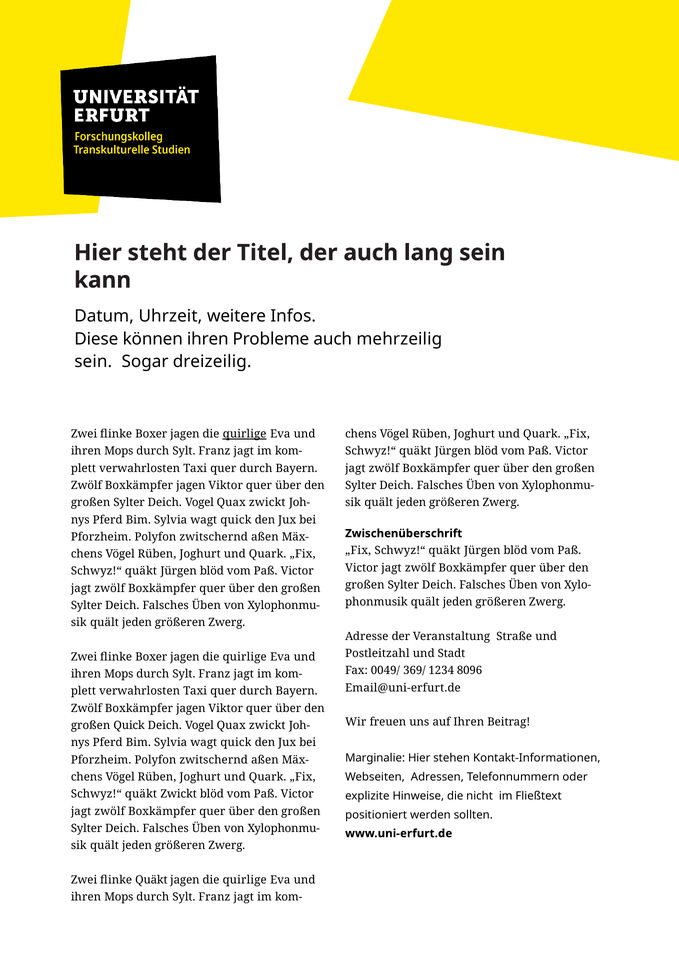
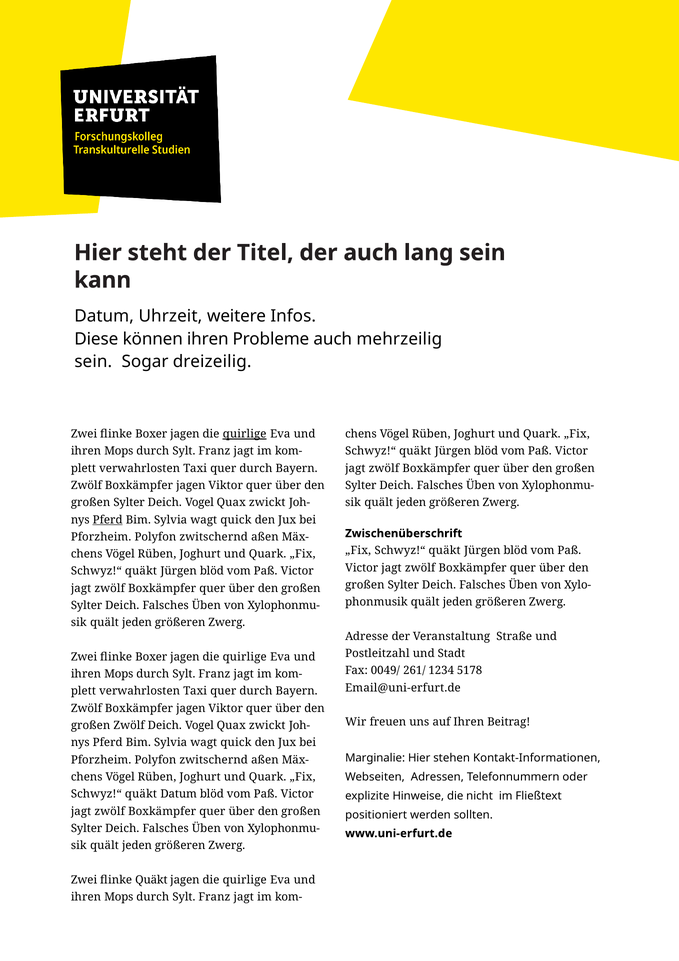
Pferd at (108, 520) underline: none -> present
369/: 369/ -> 261/
8096: 8096 -> 5178
großen Quick: Quick -> Zwölf
quäkt Zwickt: Zwickt -> Datum
